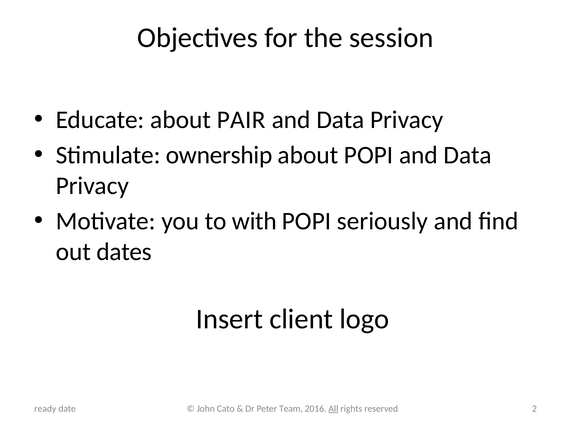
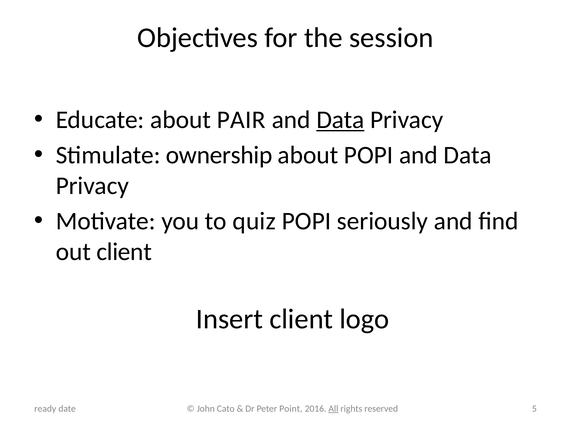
Data at (340, 120) underline: none -> present
with: with -> quiz
out dates: dates -> client
Team: Team -> Point
2: 2 -> 5
